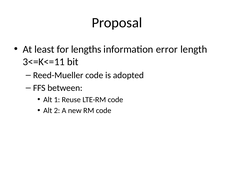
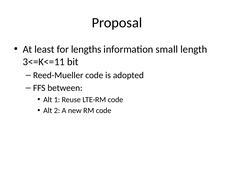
error: error -> small
